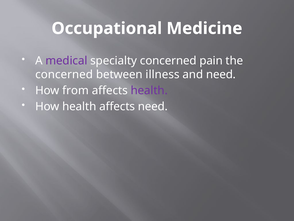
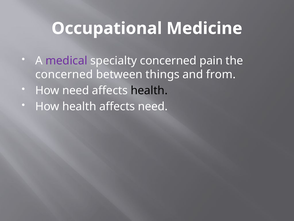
illness: illness -> things
and need: need -> from
How from: from -> need
health at (149, 90) colour: purple -> black
